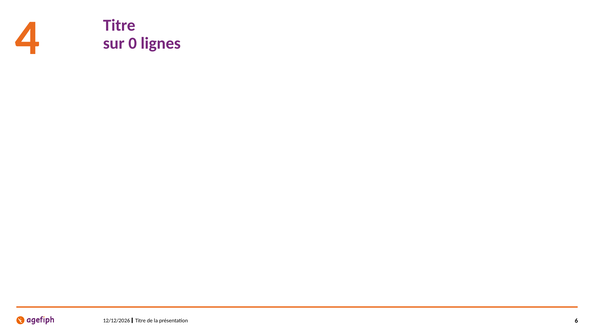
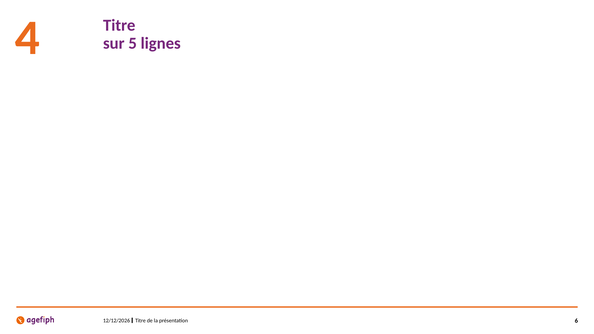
0: 0 -> 5
